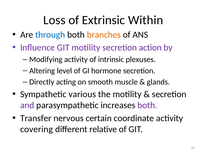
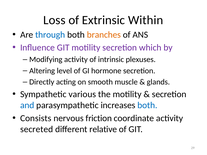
action: action -> which
and colour: purple -> blue
both at (147, 105) colour: purple -> blue
Transfer: Transfer -> Consists
certain: certain -> friction
covering: covering -> secreted
